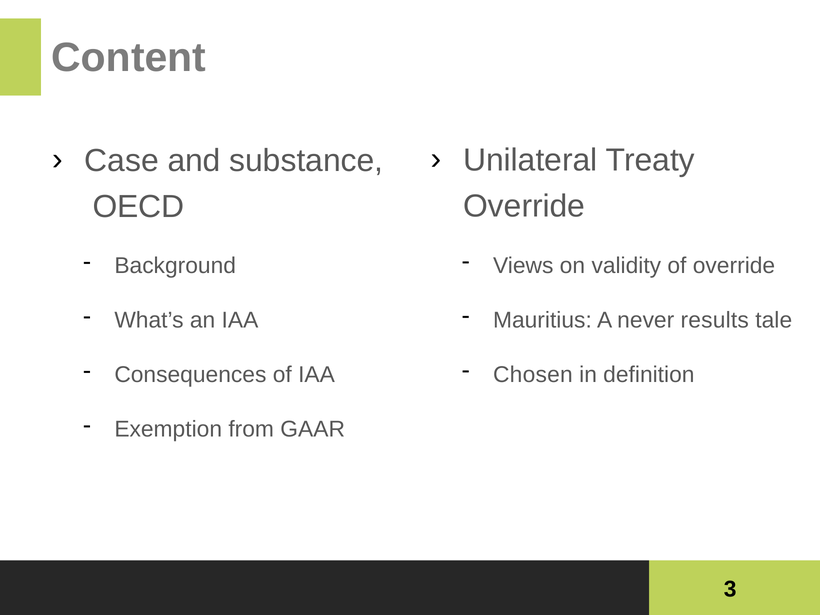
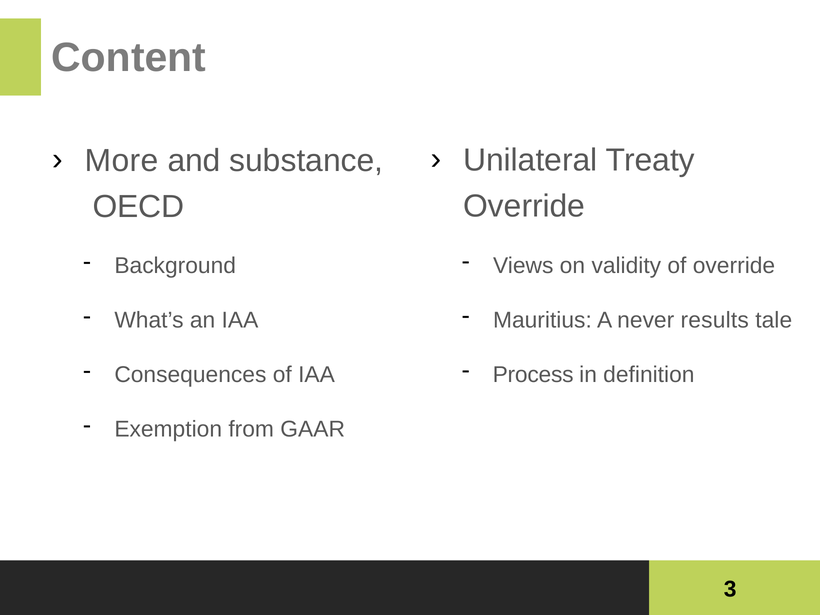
Case: Case -> More
Chosen: Chosen -> Process
